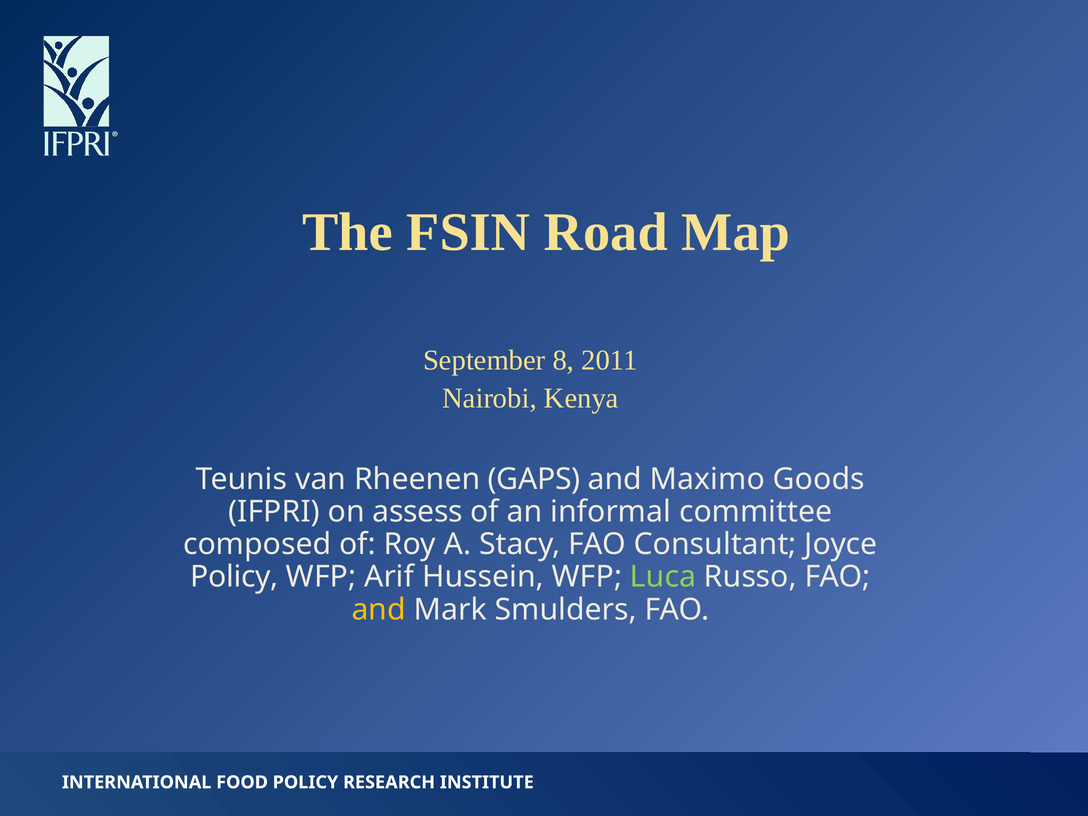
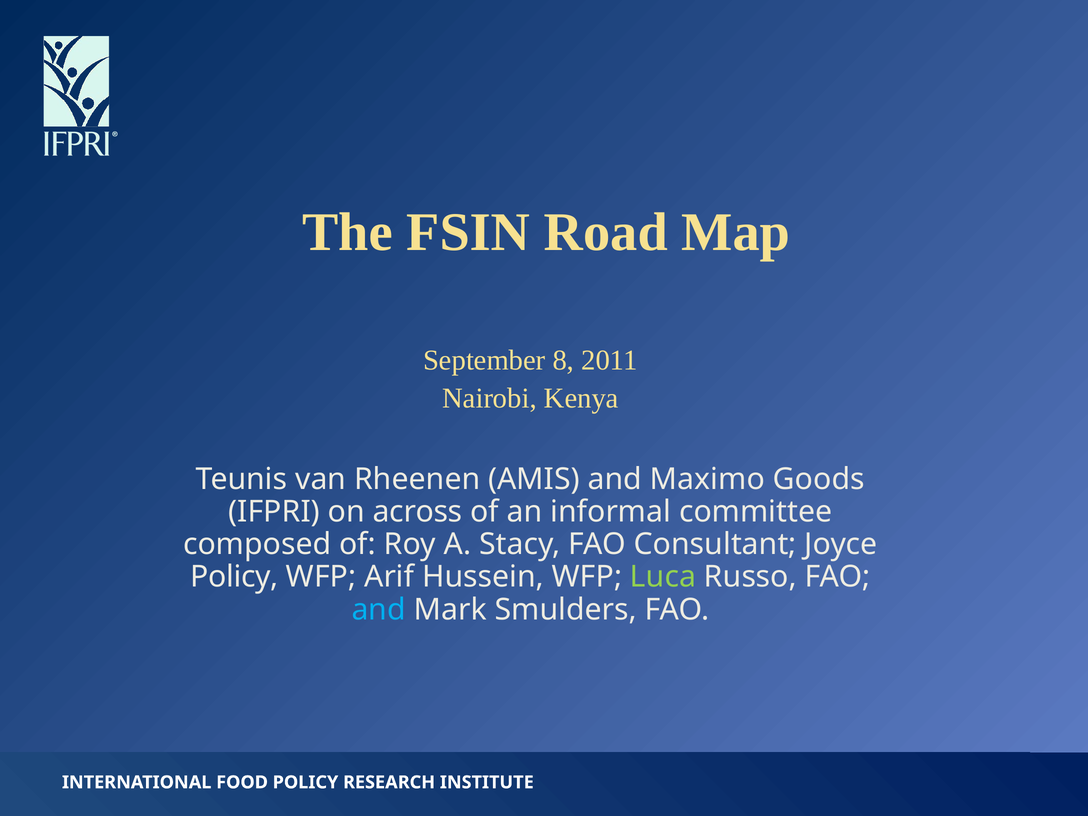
GAPS: GAPS -> AMIS
assess: assess -> across
and at (379, 610) colour: yellow -> light blue
